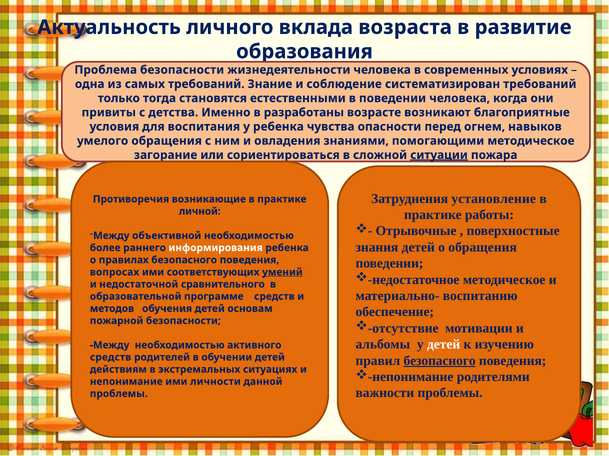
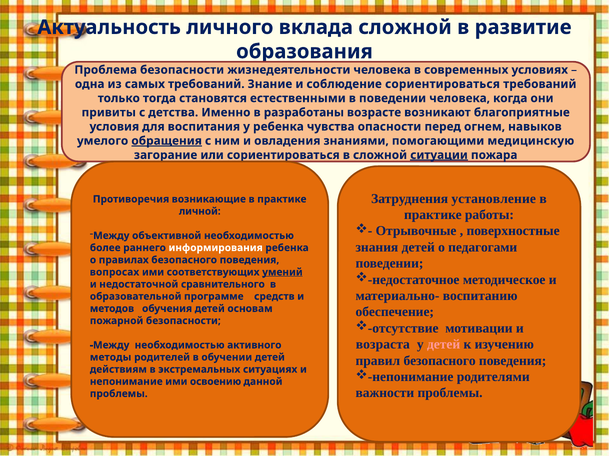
вклада возраста: возраста -> сложной
соблюдение систематизирован: систематизирован -> сориентироваться
обращения at (167, 141) underline: none -> present
помогающими методическое: методическое -> медицинскую
о обращения: обращения -> педагогами
альбомы: альбомы -> возраста
детей at (444, 345) colour: white -> pink
безопасного at (440, 361) underline: present -> none
средств at (111, 358): средств -> методы
личности: личности -> освоению
